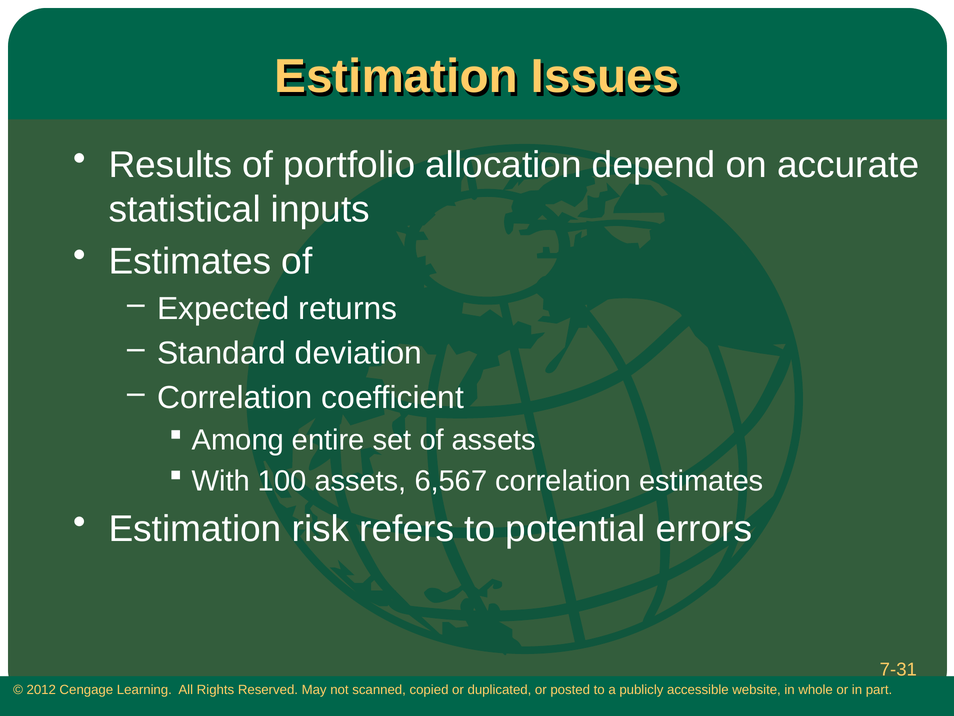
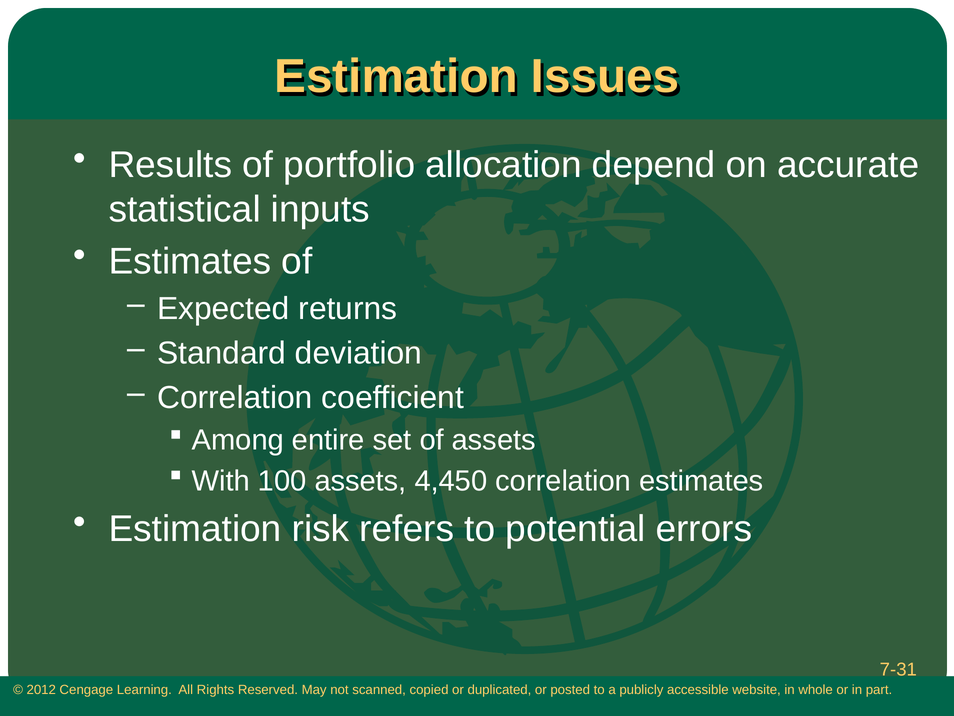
6,567: 6,567 -> 4,450
